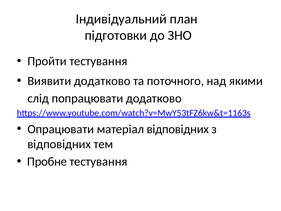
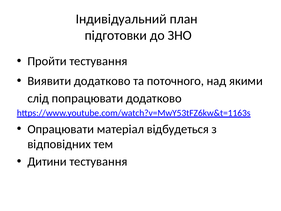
матеріал відповідних: відповідних -> відбудеться
Пробне: Пробне -> Дитини
